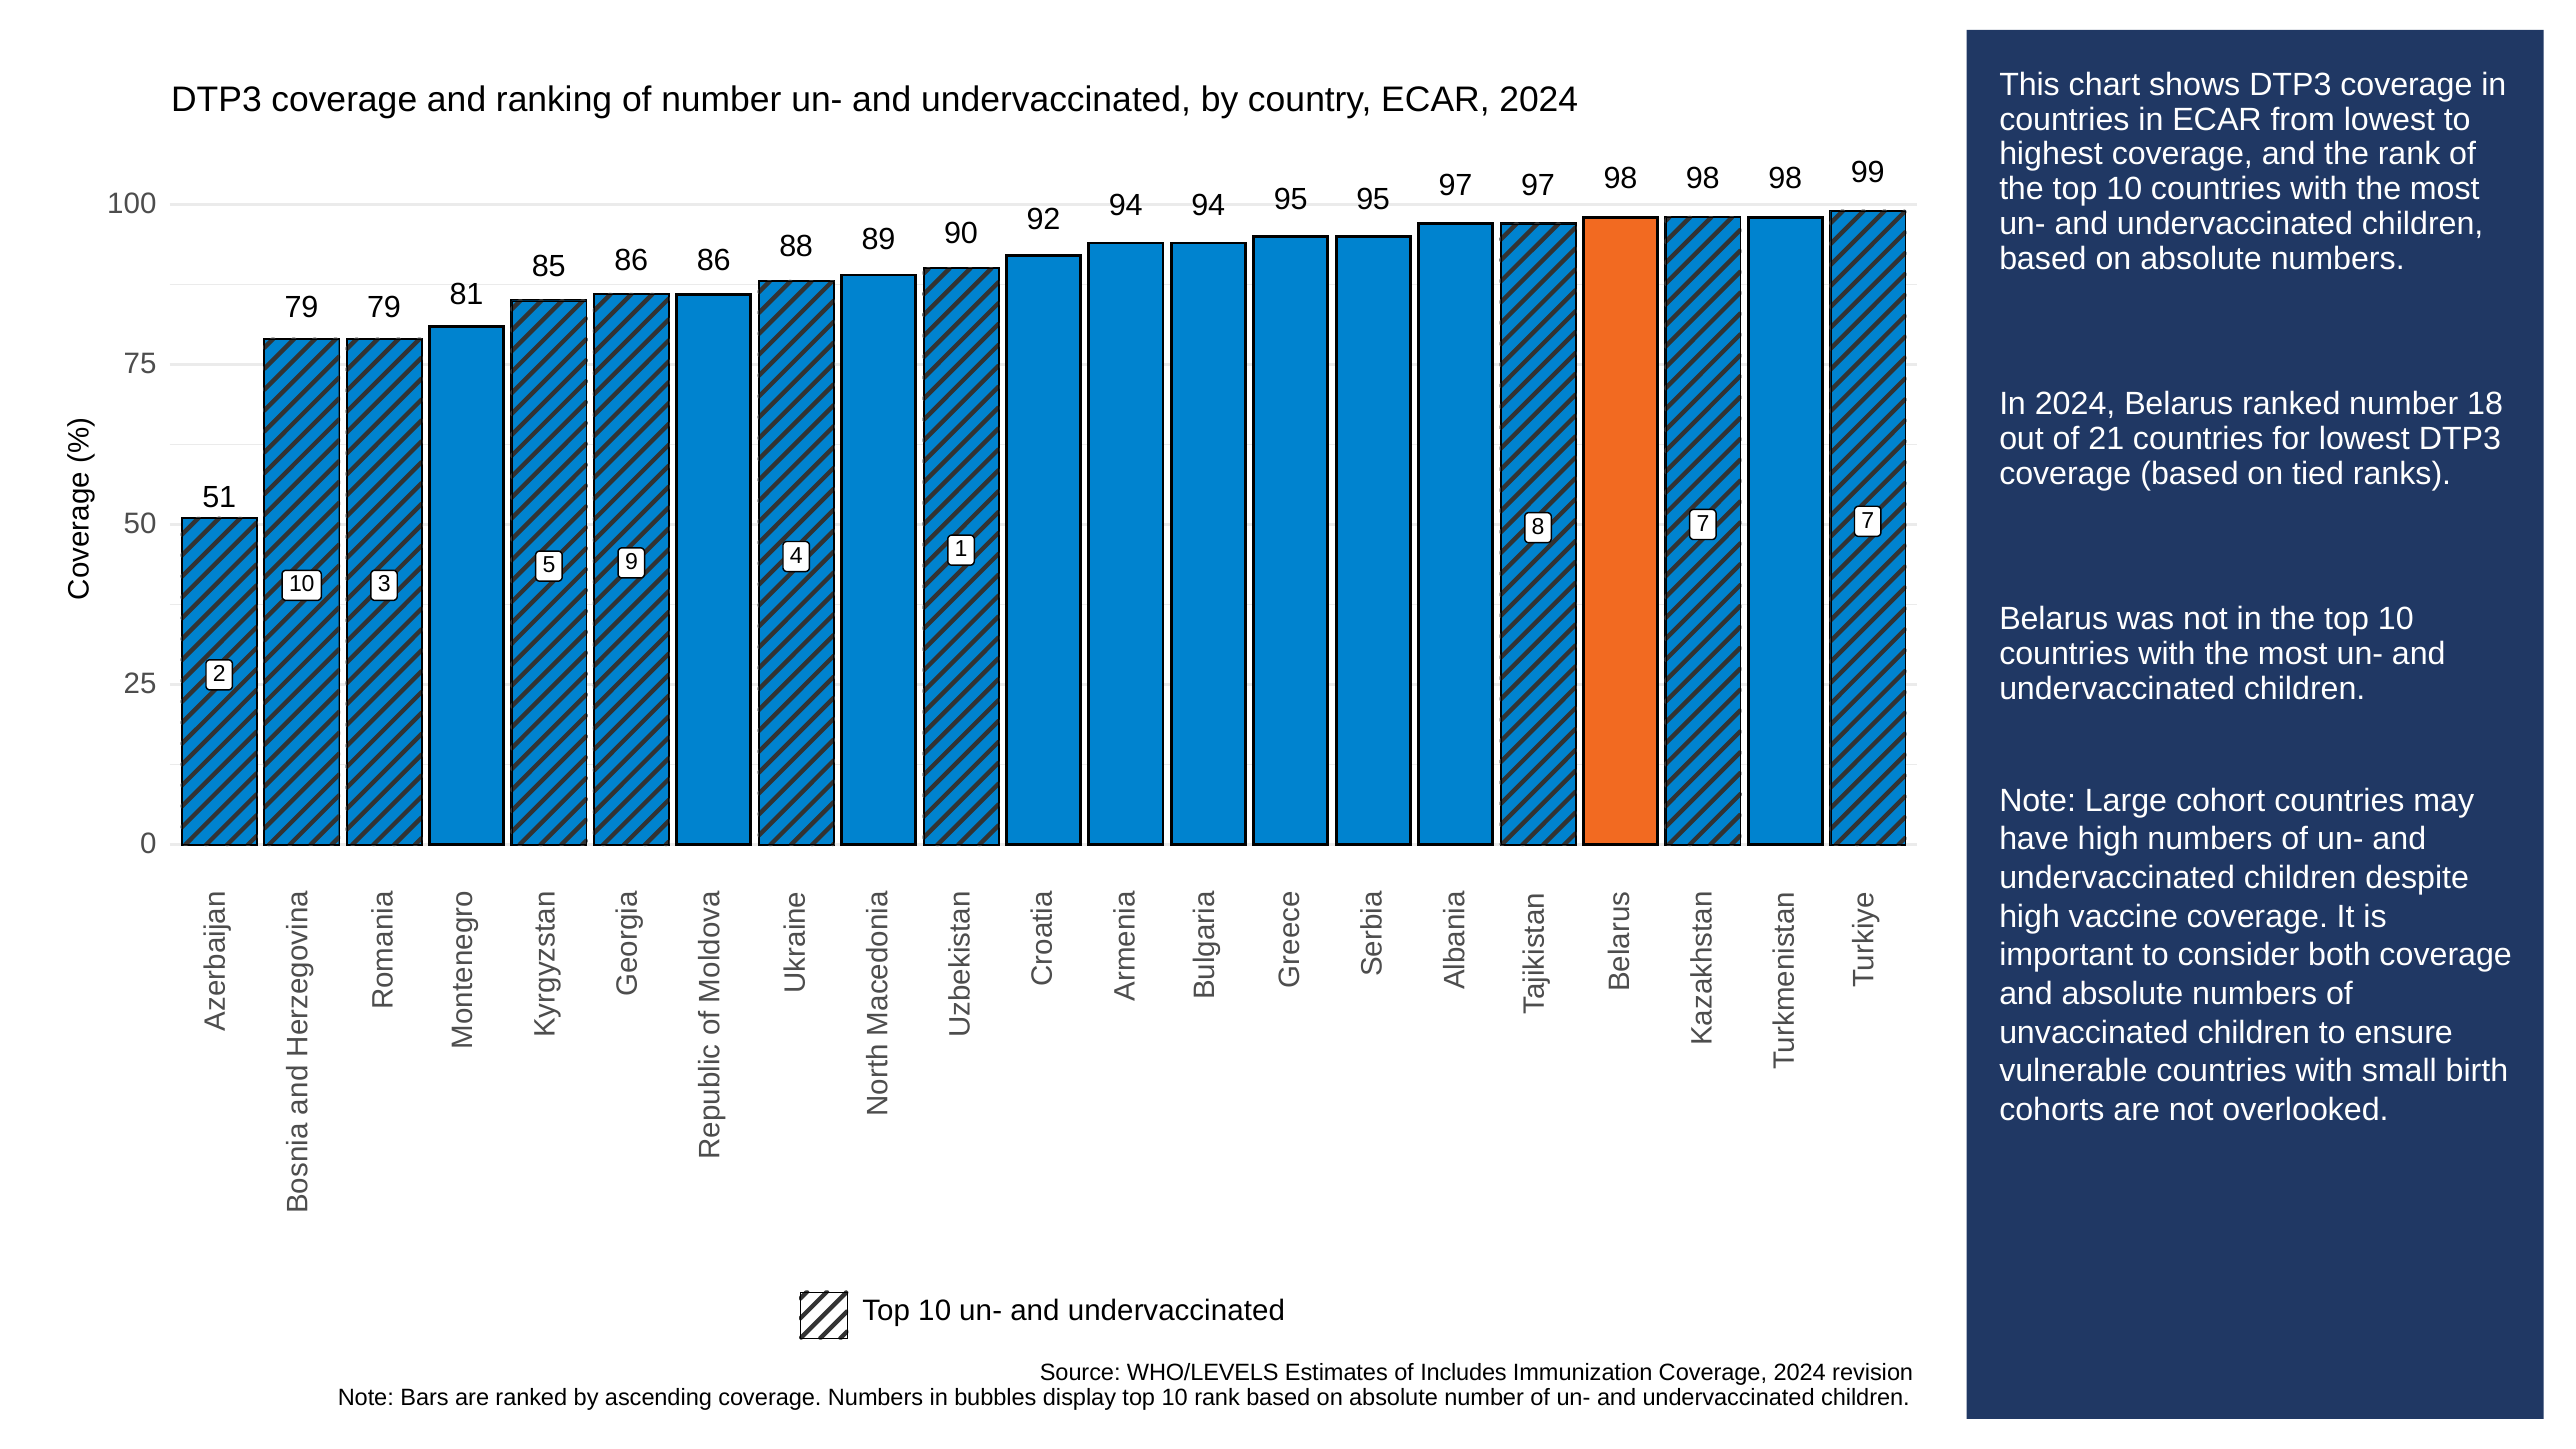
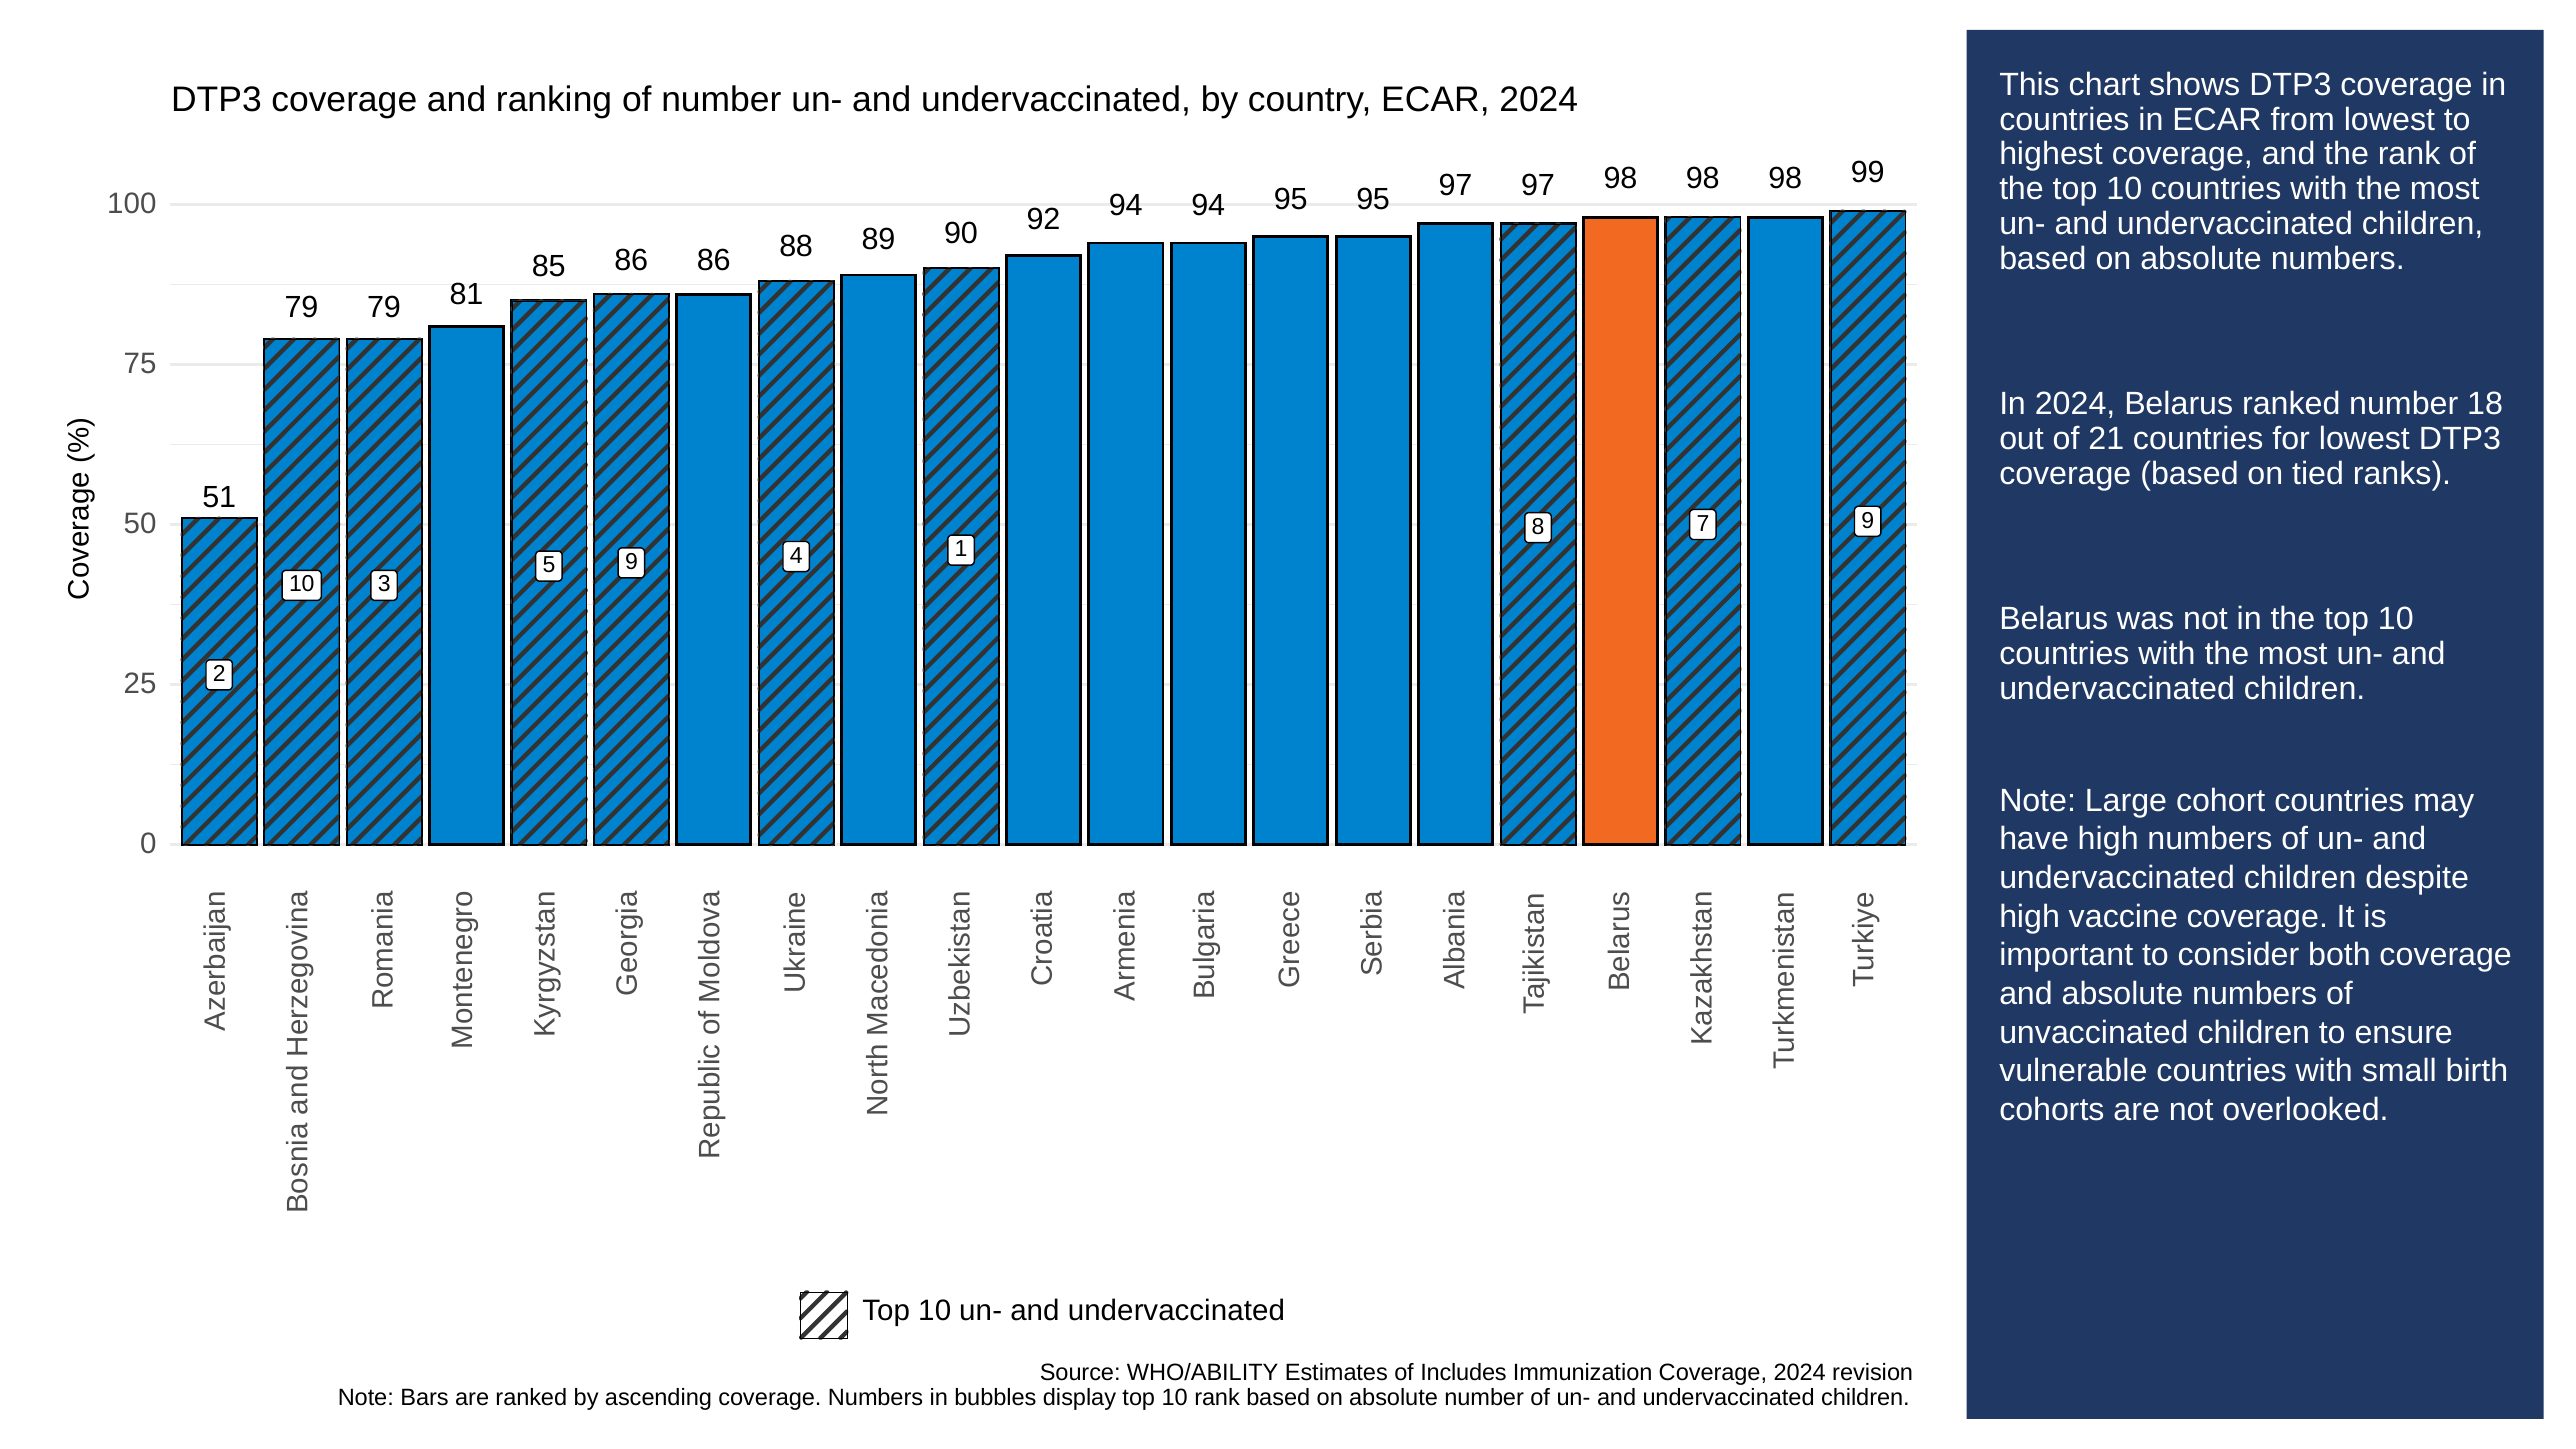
7 7: 7 -> 9
WHO/LEVELS: WHO/LEVELS -> WHO/ABILITY
